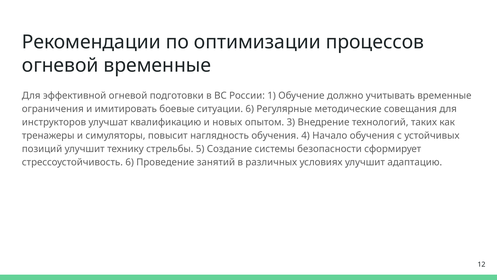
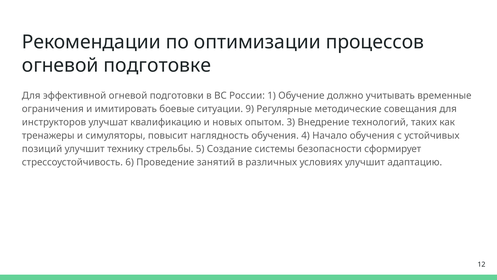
огневой временные: временные -> подготовке
ситуации 6: 6 -> 9
